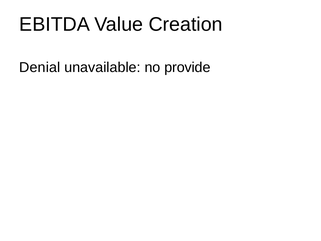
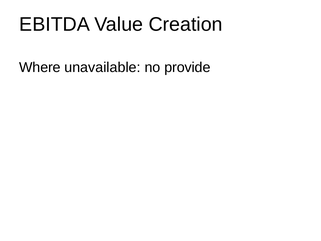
Denial: Denial -> Where
